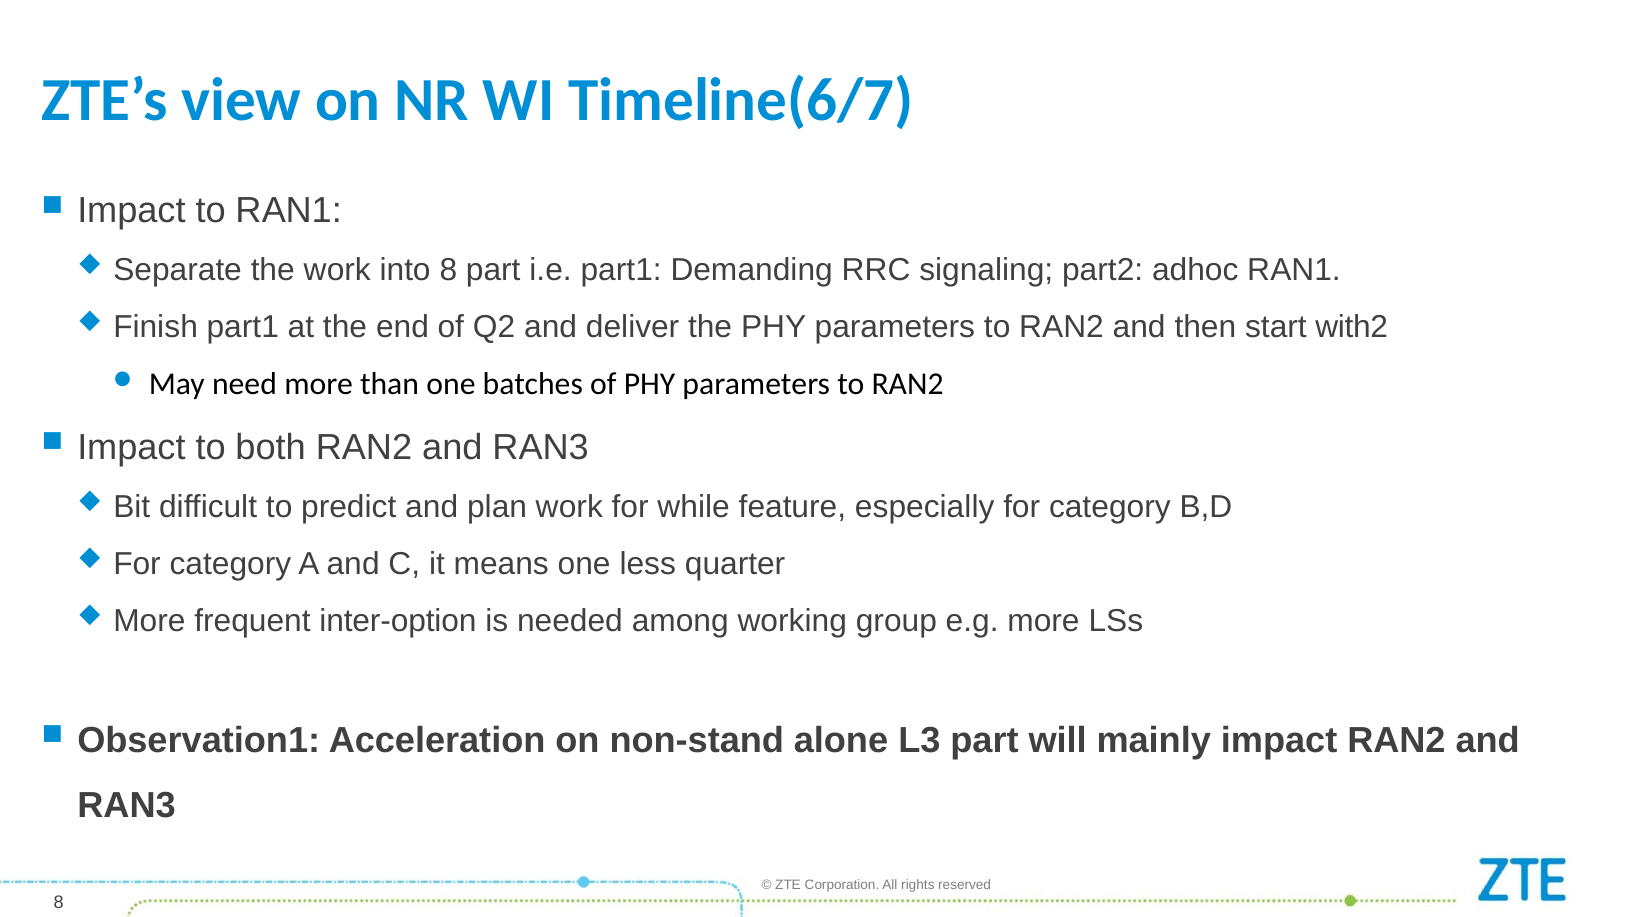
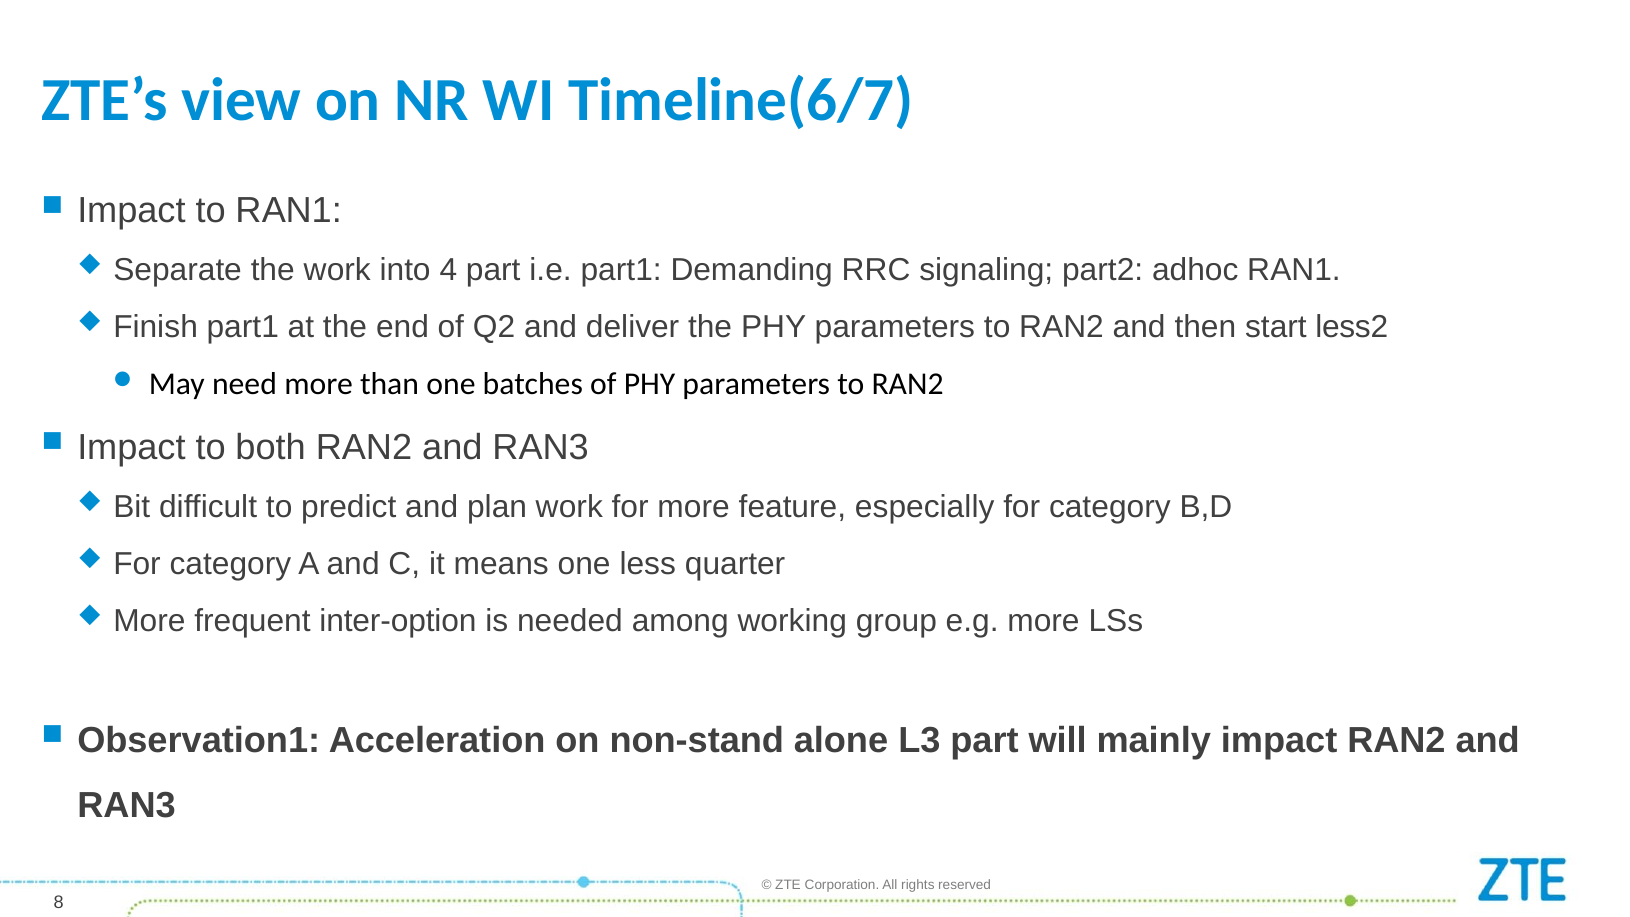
into 8: 8 -> 4
with2: with2 -> less2
for while: while -> more
